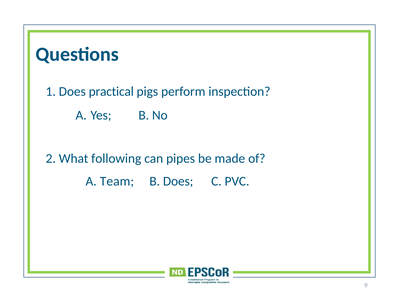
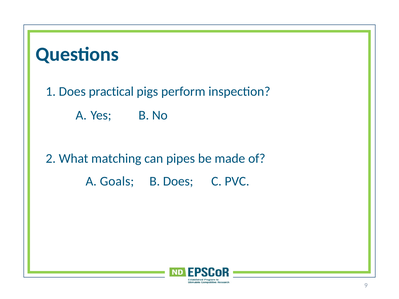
following: following -> matching
Team: Team -> Goals
